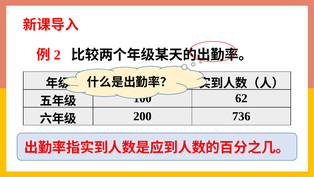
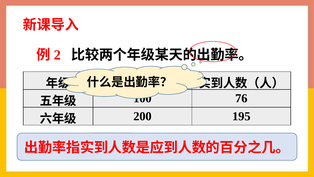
62: 62 -> 76
736: 736 -> 195
